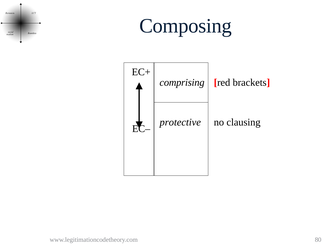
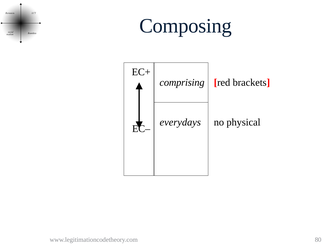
protective: protective -> everydays
clausing: clausing -> physical
